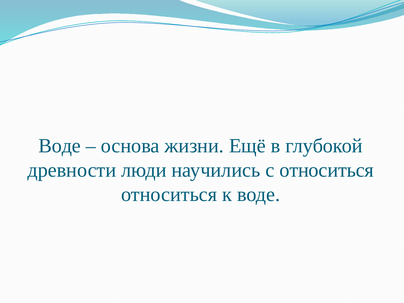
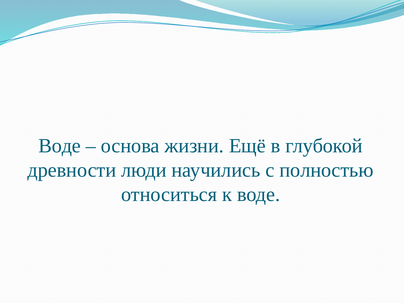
с относиться: относиться -> полностью
